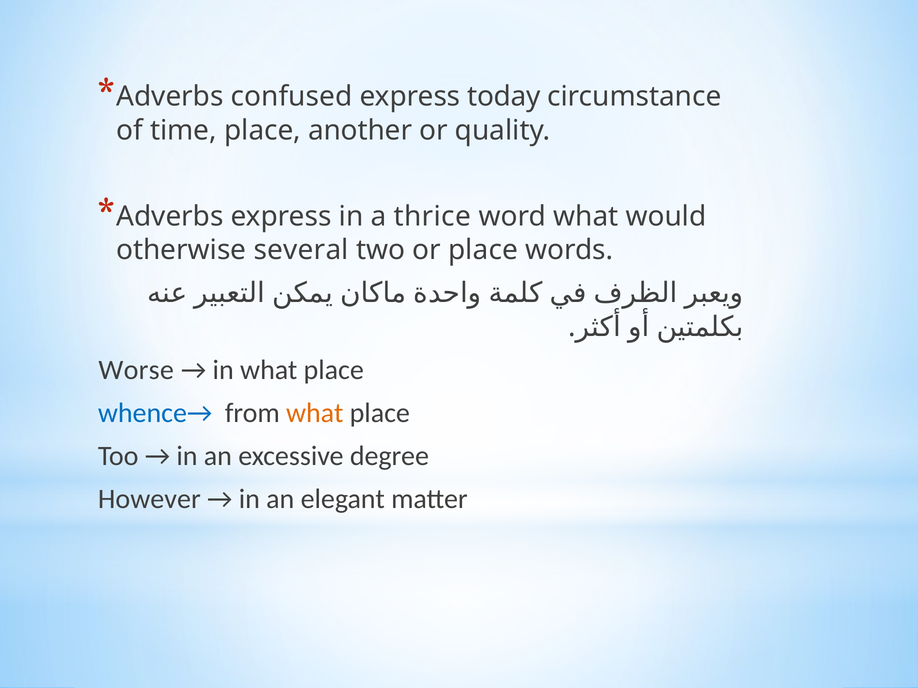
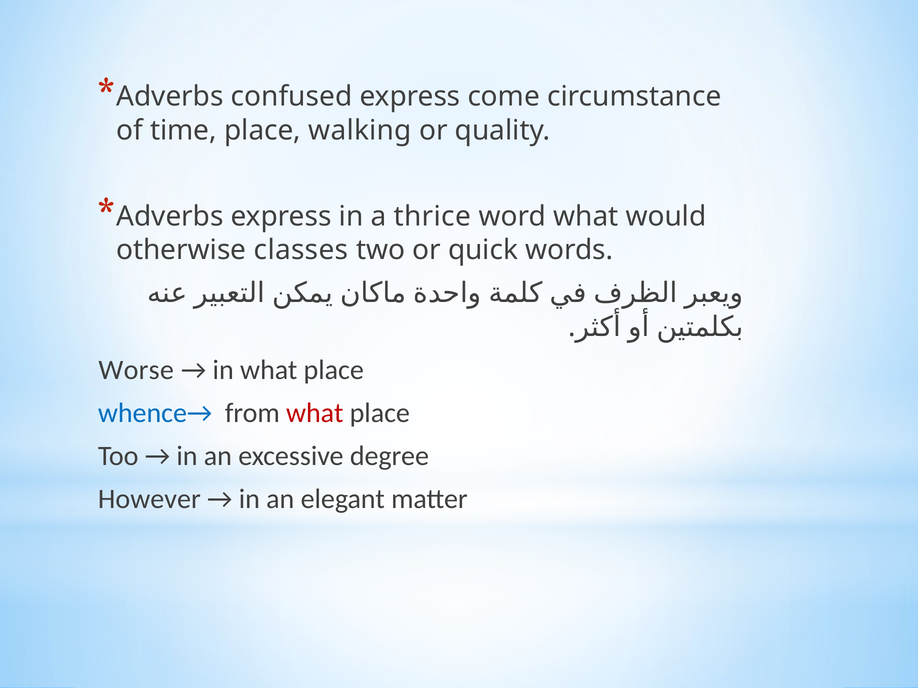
today: today -> come
another: another -> walking
several: several -> classes
or place: place -> quick
what at (315, 413) colour: orange -> red
